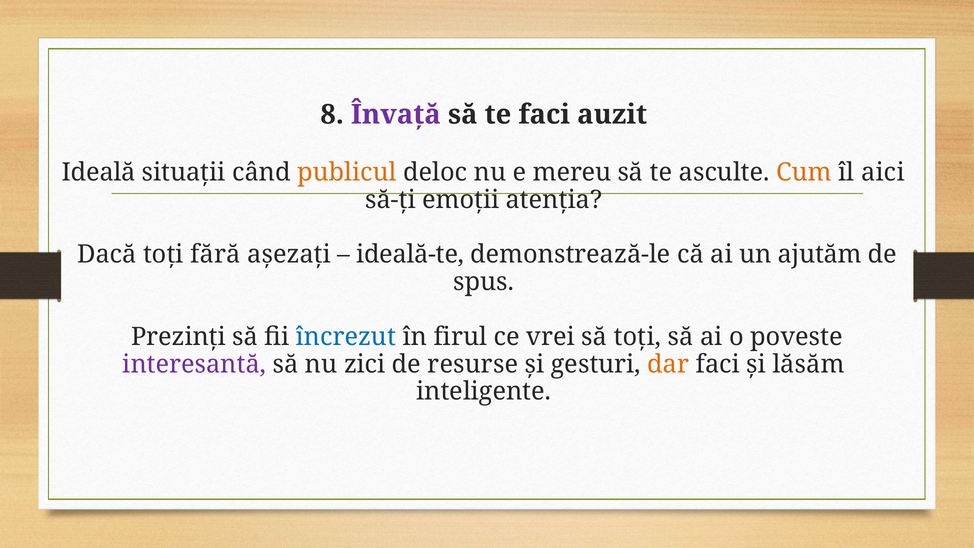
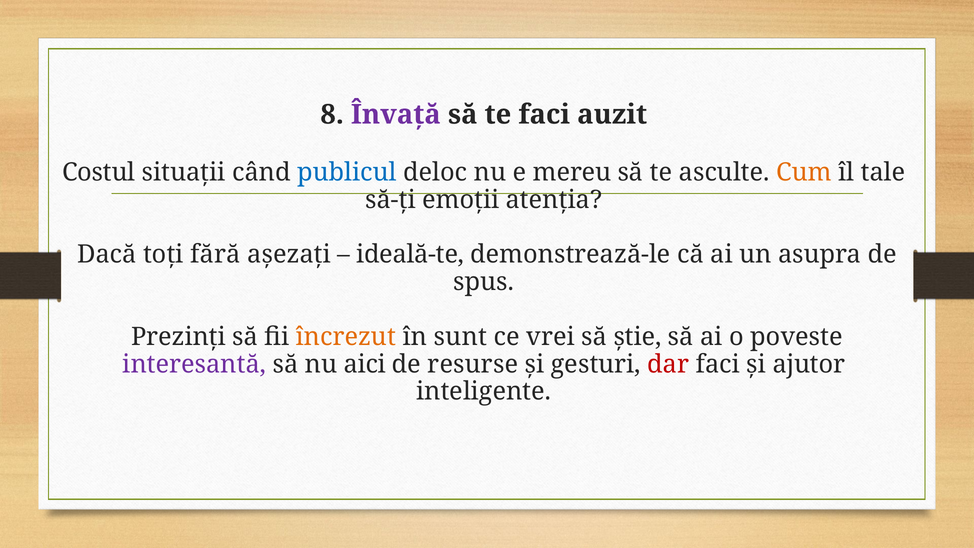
Ideală: Ideală -> Costul
publicul colour: orange -> blue
aici: aici -> tale
ajutăm: ajutăm -> asupra
încrezut colour: blue -> orange
firul: firul -> sunt
să toți: toți -> știe
zici: zici -> aici
dar colour: orange -> red
lăsăm: lăsăm -> ajutor
